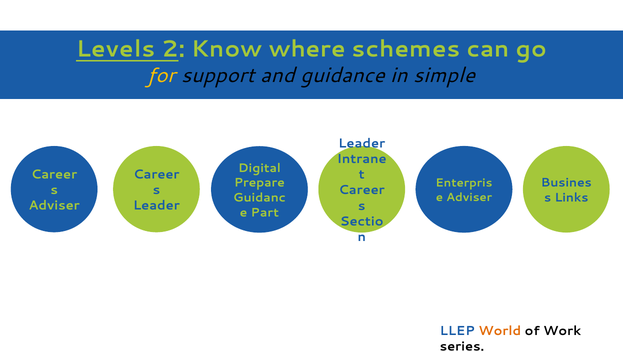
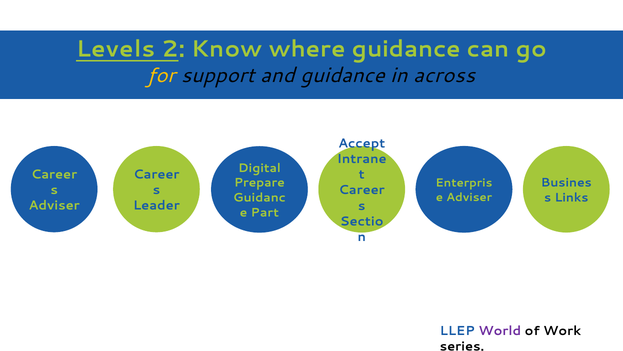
where schemes: schemes -> guidance
simple: simple -> across
Leader at (362, 143): Leader -> Accept
World colour: orange -> purple
